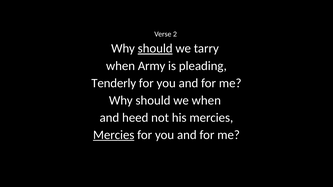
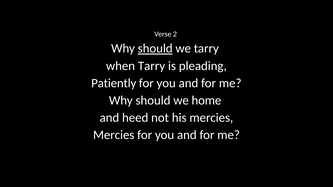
when Army: Army -> Tarry
Tenderly: Tenderly -> Patiently
we when: when -> home
Mercies at (114, 135) underline: present -> none
